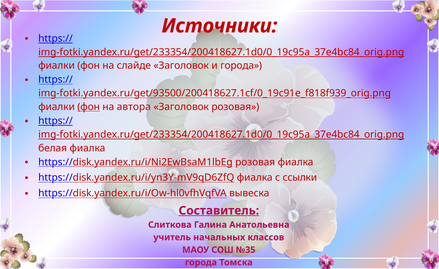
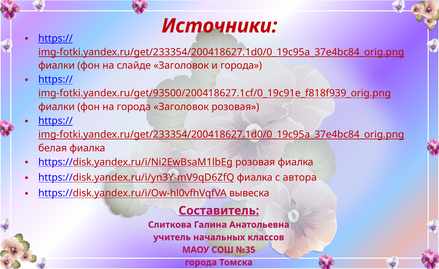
фон at (89, 107) underline: present -> none
на автора: автора -> города
с ссылки: ссылки -> автора
